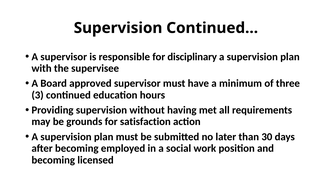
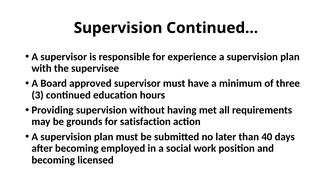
disciplinary: disciplinary -> experience
30: 30 -> 40
